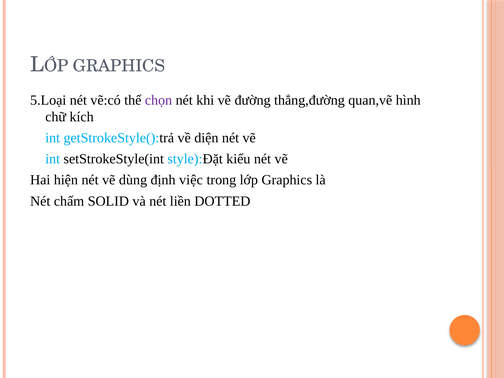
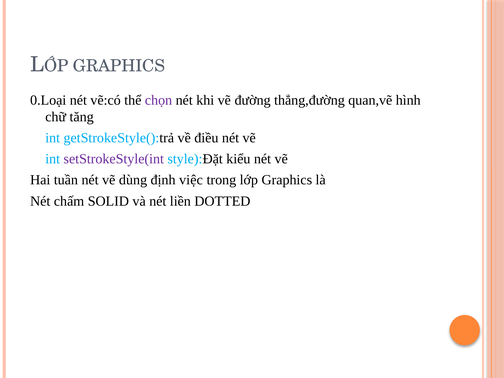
5.Loại: 5.Loại -> 0.Loại
kích: kích -> tăng
diện: diện -> điều
setStrokeStyle(int colour: black -> purple
hiện: hiện -> tuần
